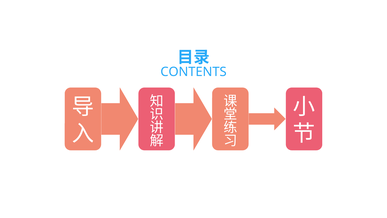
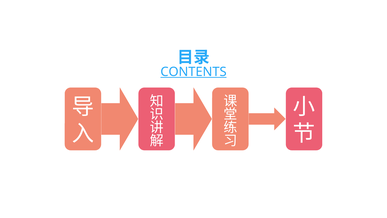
CONTENTS underline: none -> present
